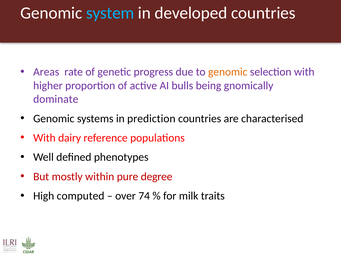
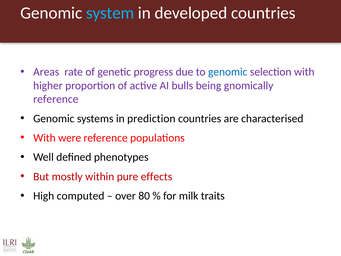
genomic at (228, 72) colour: orange -> blue
dominate at (56, 99): dominate -> reference
dairy: dairy -> were
degree: degree -> effects
74: 74 -> 80
